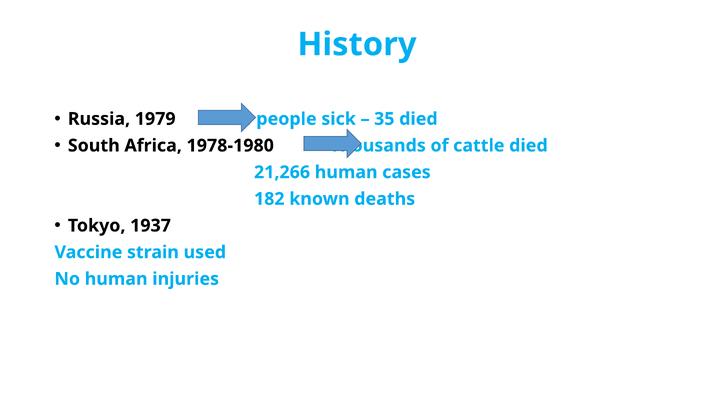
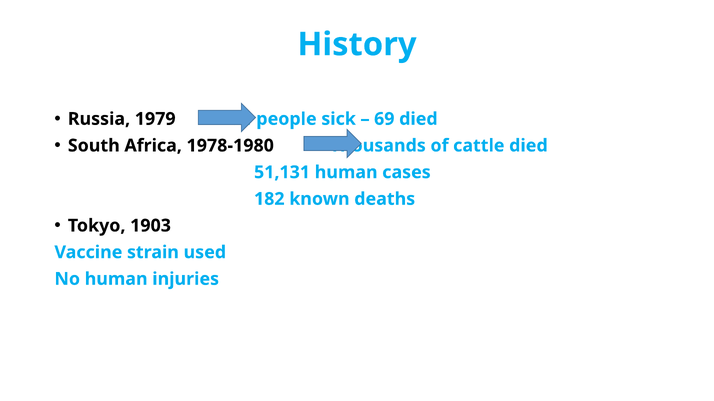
35: 35 -> 69
21,266: 21,266 -> 51,131
1937: 1937 -> 1903
